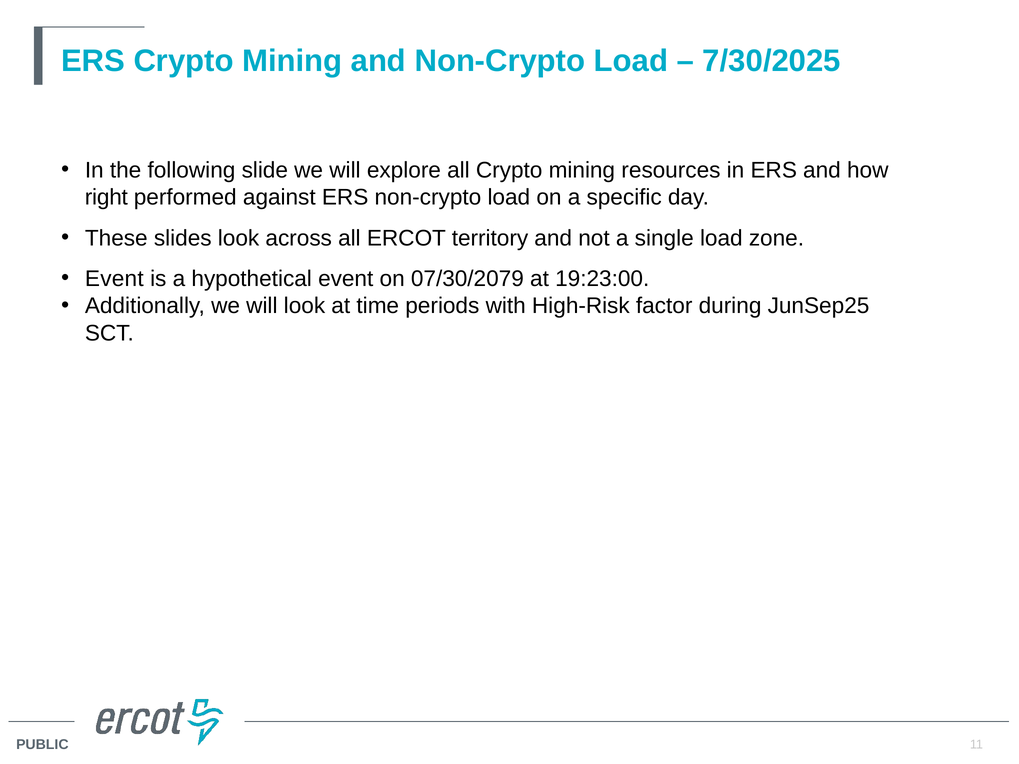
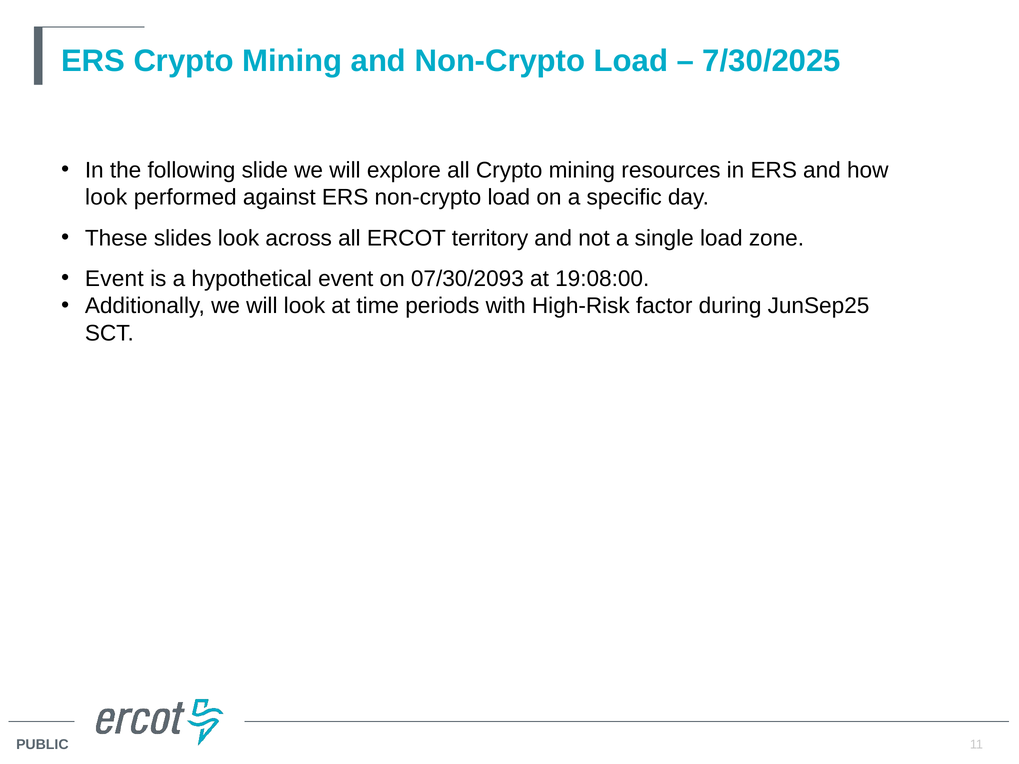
right at (106, 197): right -> look
07/30/2079: 07/30/2079 -> 07/30/2093
19:23:00: 19:23:00 -> 19:08:00
